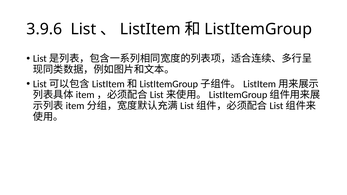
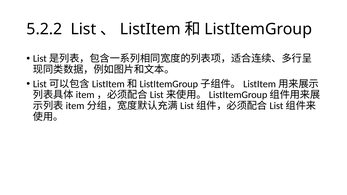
3.9.6: 3.9.6 -> 5.2.2
